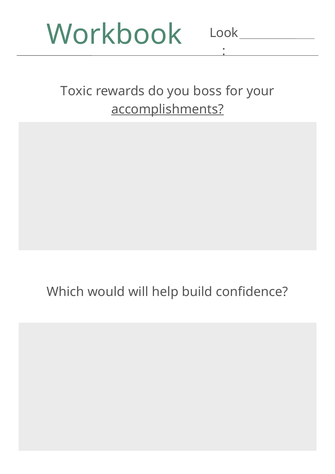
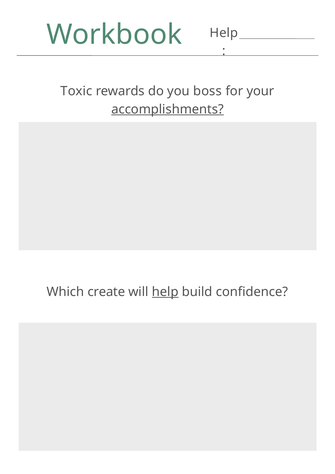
Look at (224, 33): Look -> Help
would: would -> create
help at (165, 292) underline: none -> present
